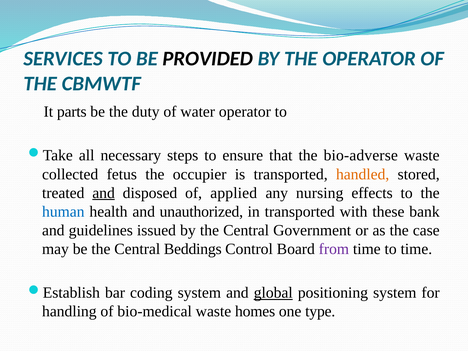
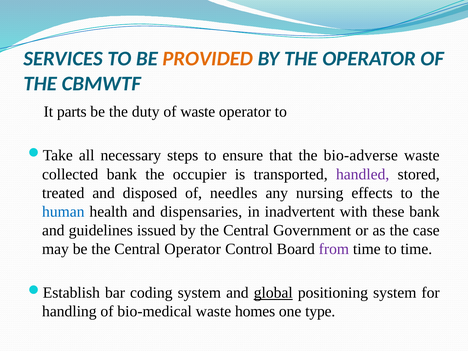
PROVIDED colour: black -> orange
of water: water -> waste
collected fetus: fetus -> bank
handled colour: orange -> purple
and at (104, 193) underline: present -> none
applied: applied -> needles
unauthorized: unauthorized -> dispensaries
in transported: transported -> inadvertent
Central Beddings: Beddings -> Operator
